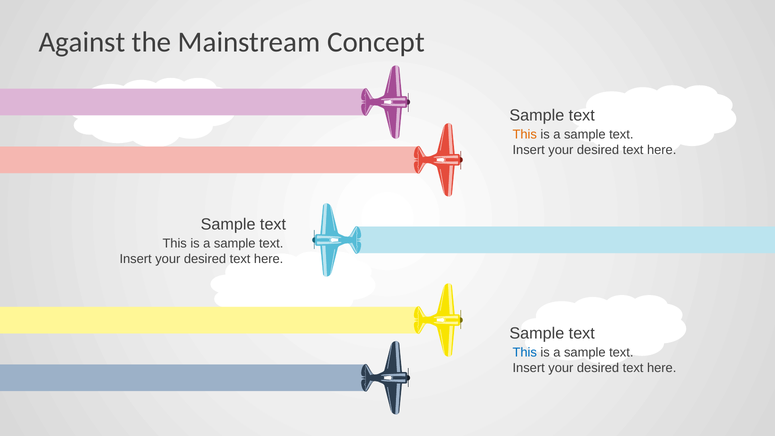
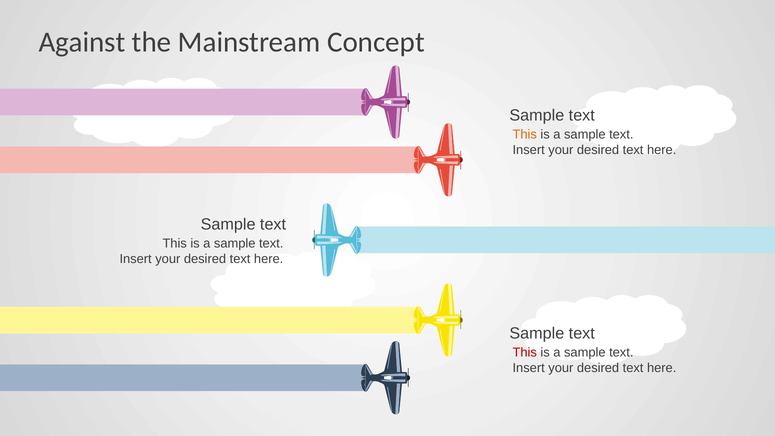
This at (525, 352) colour: blue -> red
